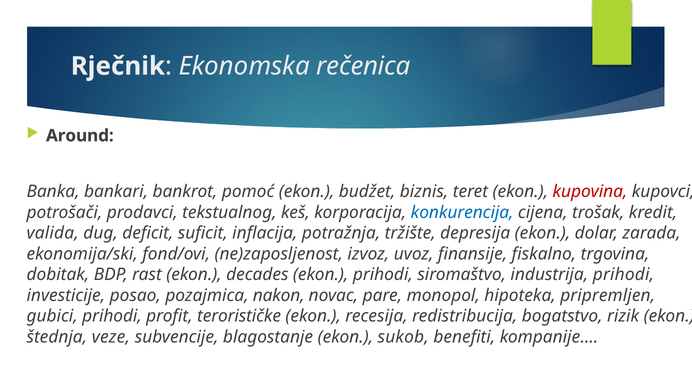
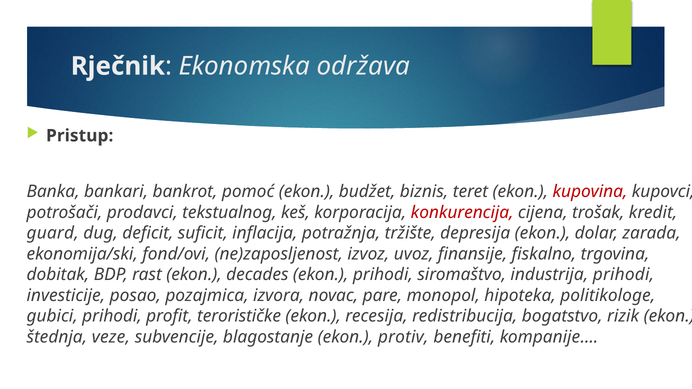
rečenica: rečenica -> održava
Around: Around -> Pristup
konkurencija colour: blue -> red
valida: valida -> guard
nakon: nakon -> izvora
pripremljen: pripremljen -> politikologe
sukob: sukob -> protiv
